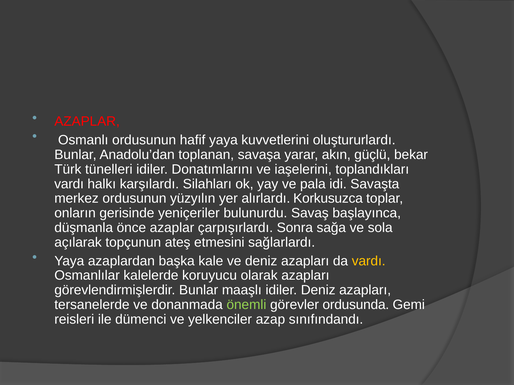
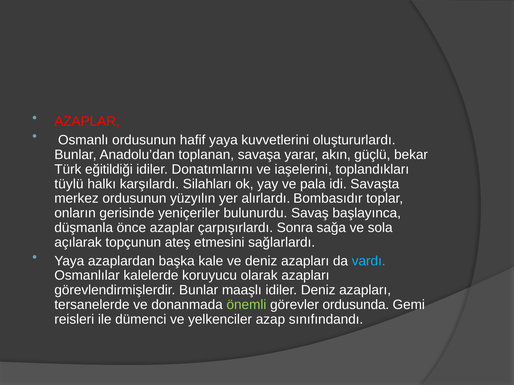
tünelleri: tünelleri -> eğitildiği
vardı at (69, 184): vardı -> tüylü
Korkusuzca: Korkusuzca -> Bombasıdır
vardı at (369, 261) colour: yellow -> light blue
